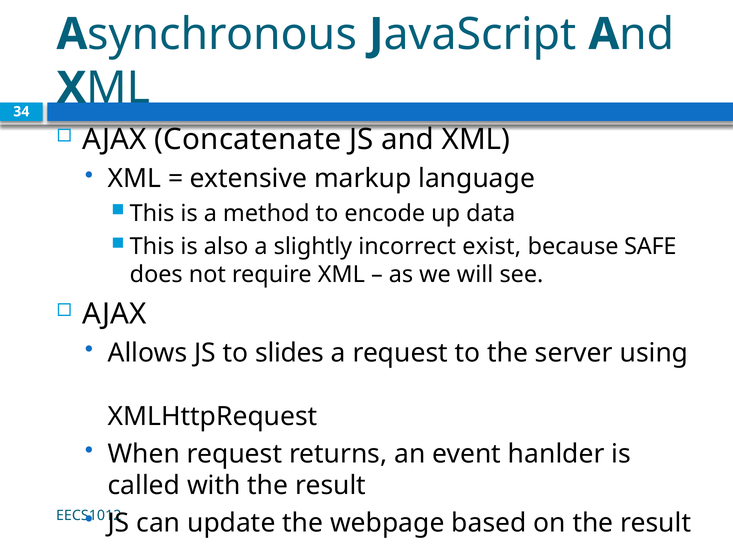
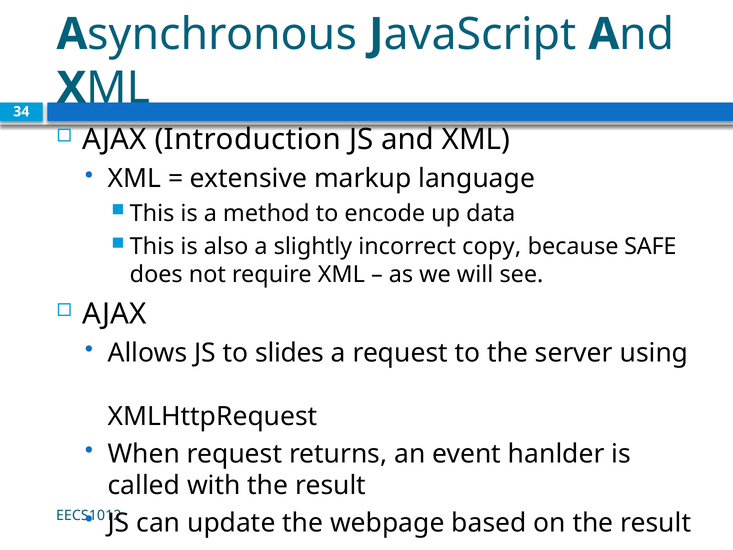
Concatenate: Concatenate -> Introduction
exist: exist -> copy
